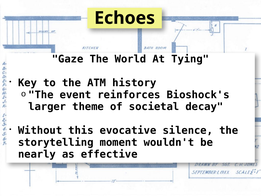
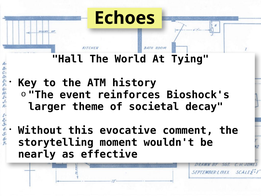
Gaze: Gaze -> Hall
silence: silence -> comment
